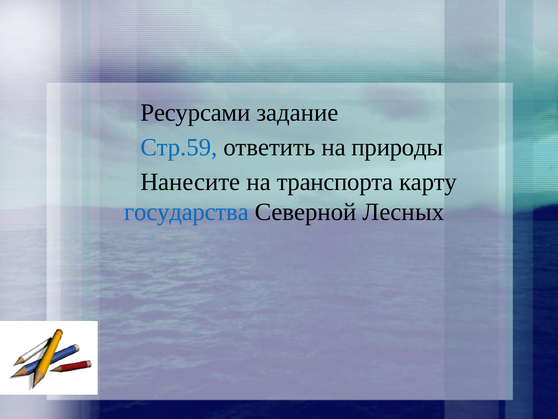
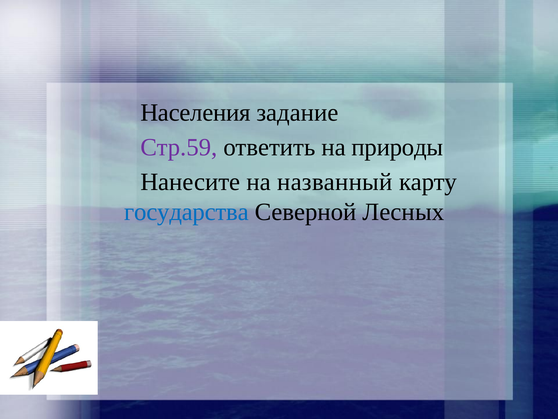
Ресурсами: Ресурсами -> Населения
Стр.59 colour: blue -> purple
транспорта: транспорта -> названный
